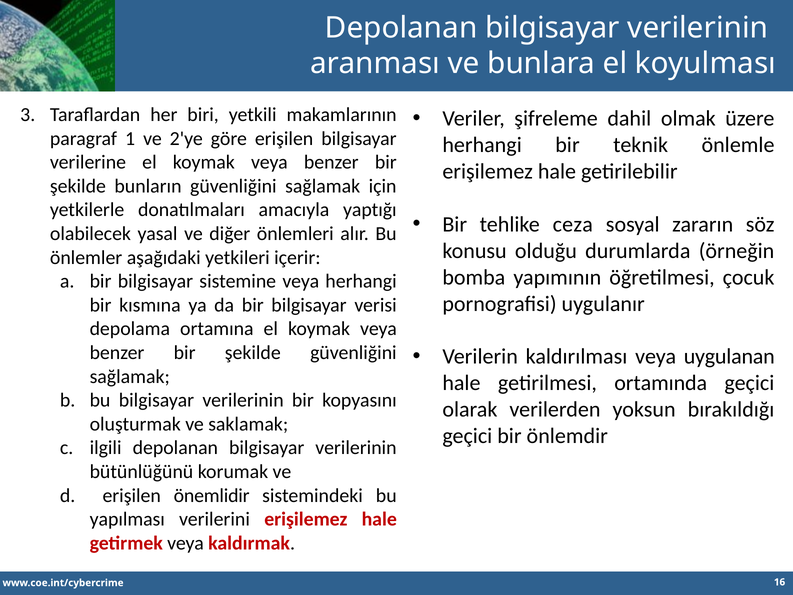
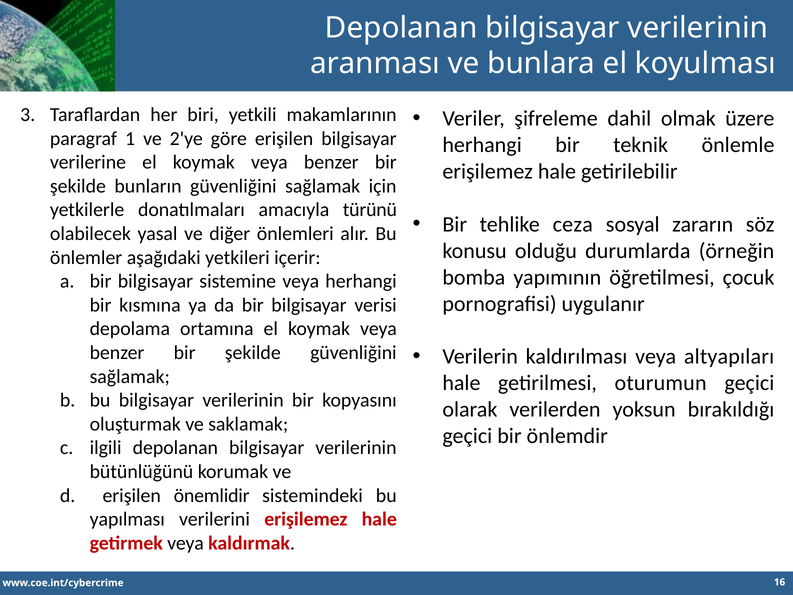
yaptığı: yaptığı -> türünü
uygulanan: uygulanan -> altyapıları
ortamında: ortamında -> oturumun
